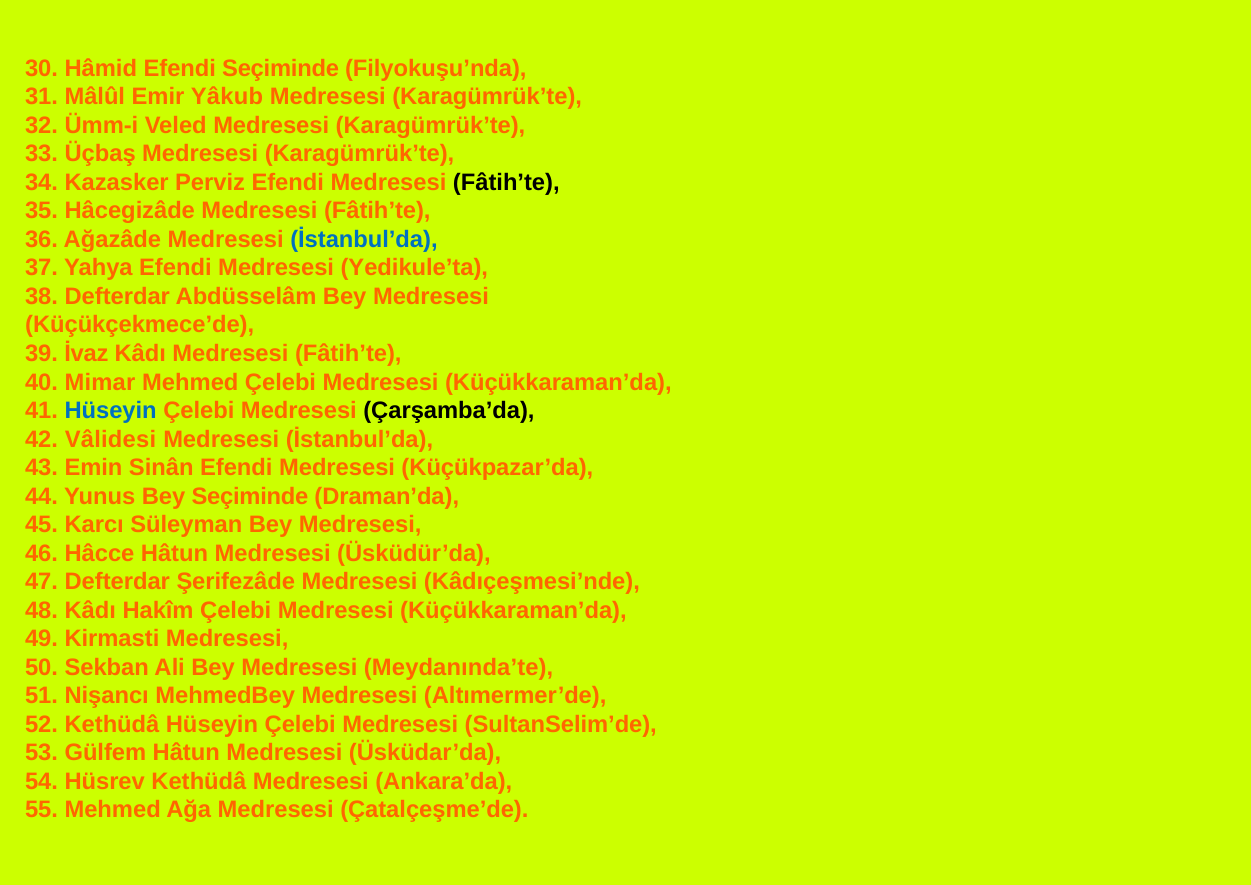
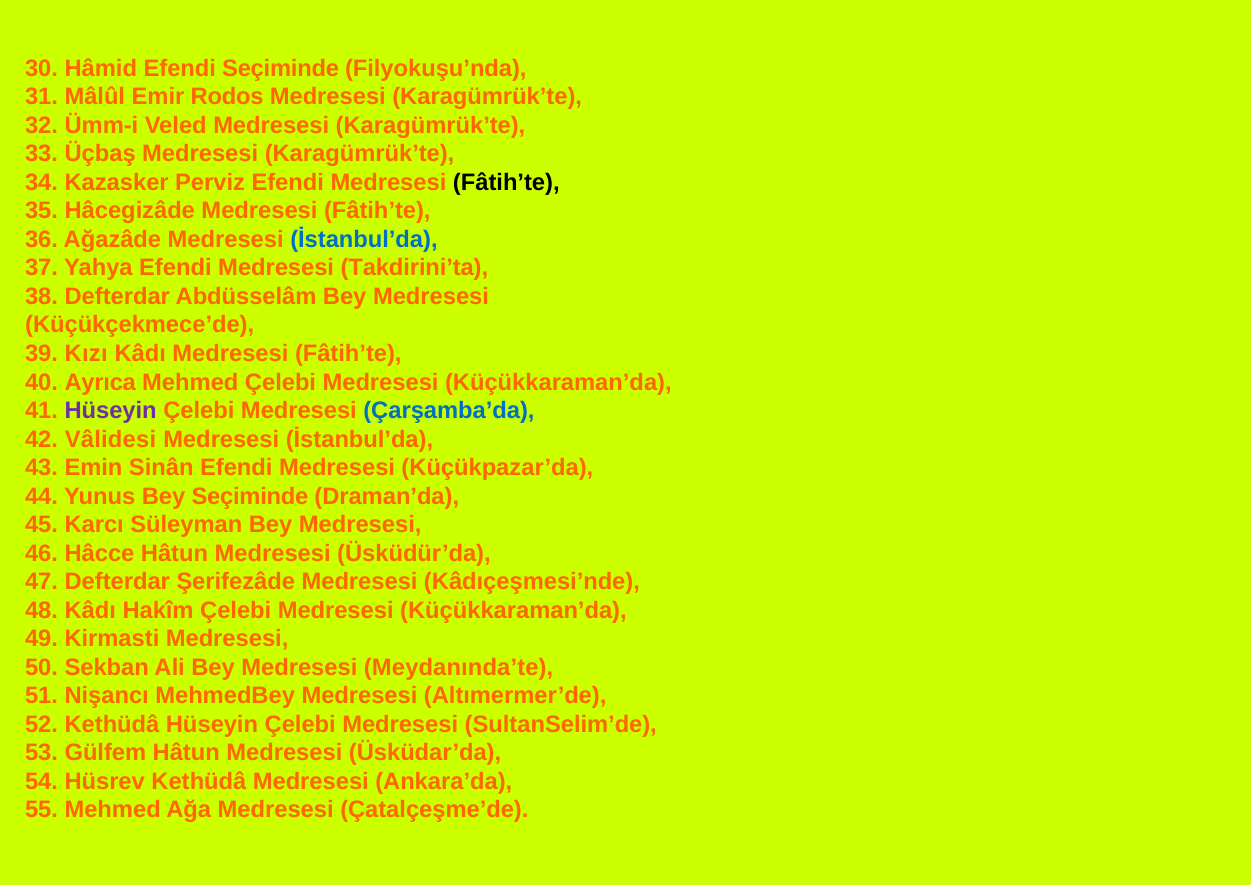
Yâkub: Yâkub -> Rodos
Yedikule’ta: Yedikule’ta -> Takdirini’ta
İvaz: İvaz -> Kızı
Mimar: Mimar -> Ayrıca
Hüseyin at (111, 410) colour: blue -> purple
Çarşamba’da colour: black -> blue
